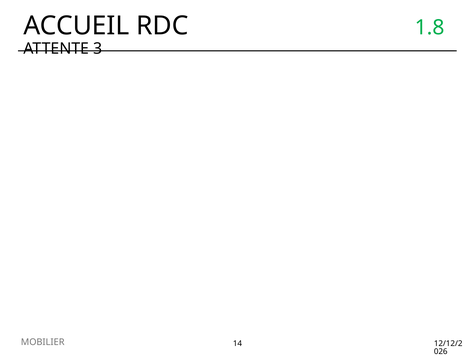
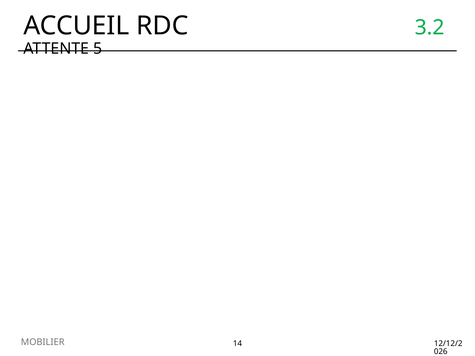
1.8: 1.8 -> 3.2
3: 3 -> 5
